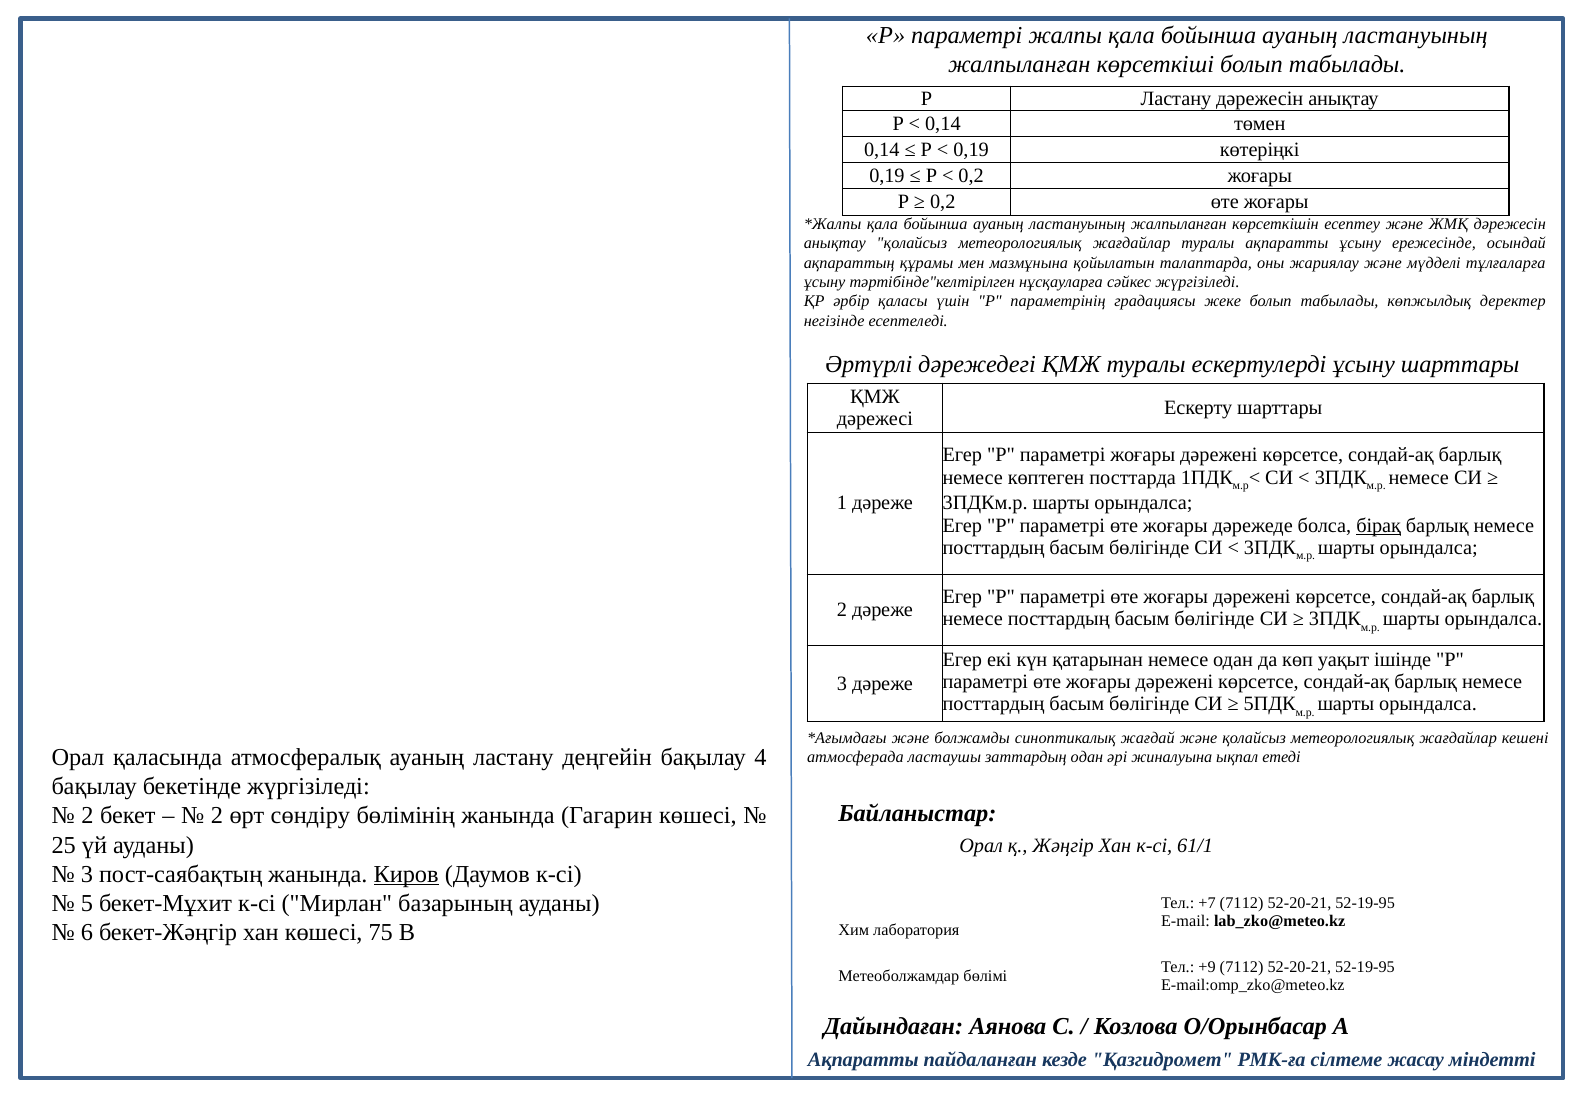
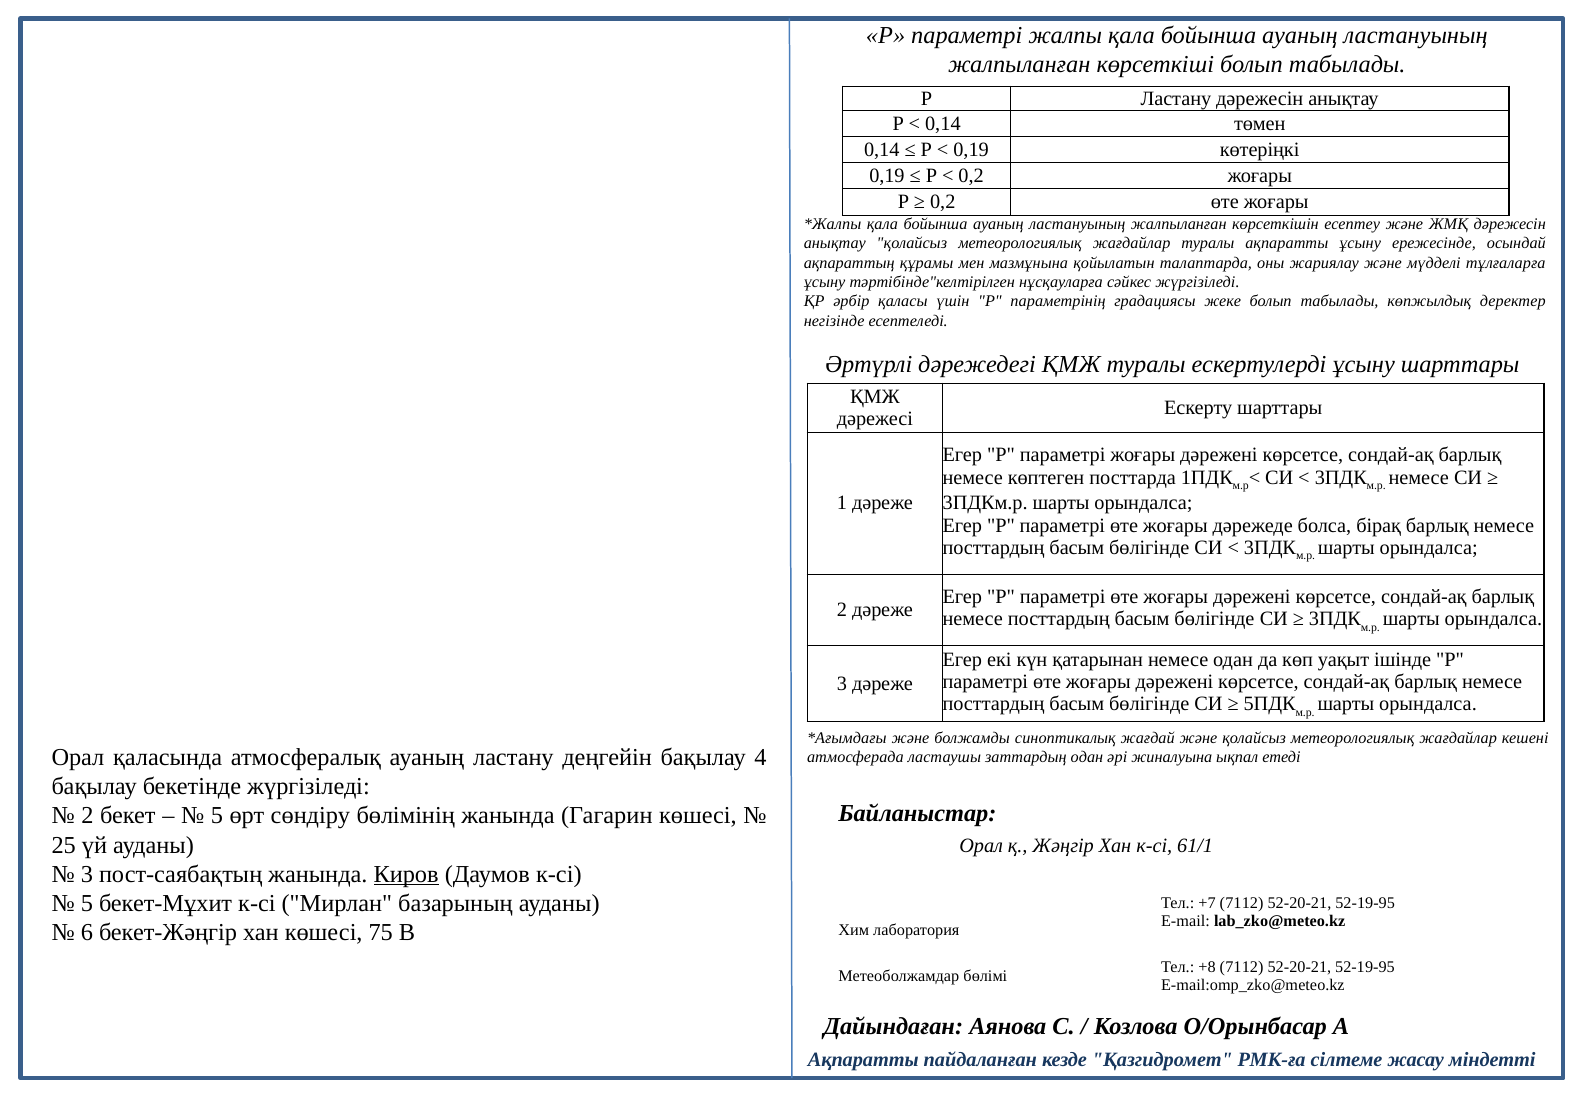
бірақ underline: present -> none
2 at (217, 815): 2 -> 5
+9: +9 -> +8
